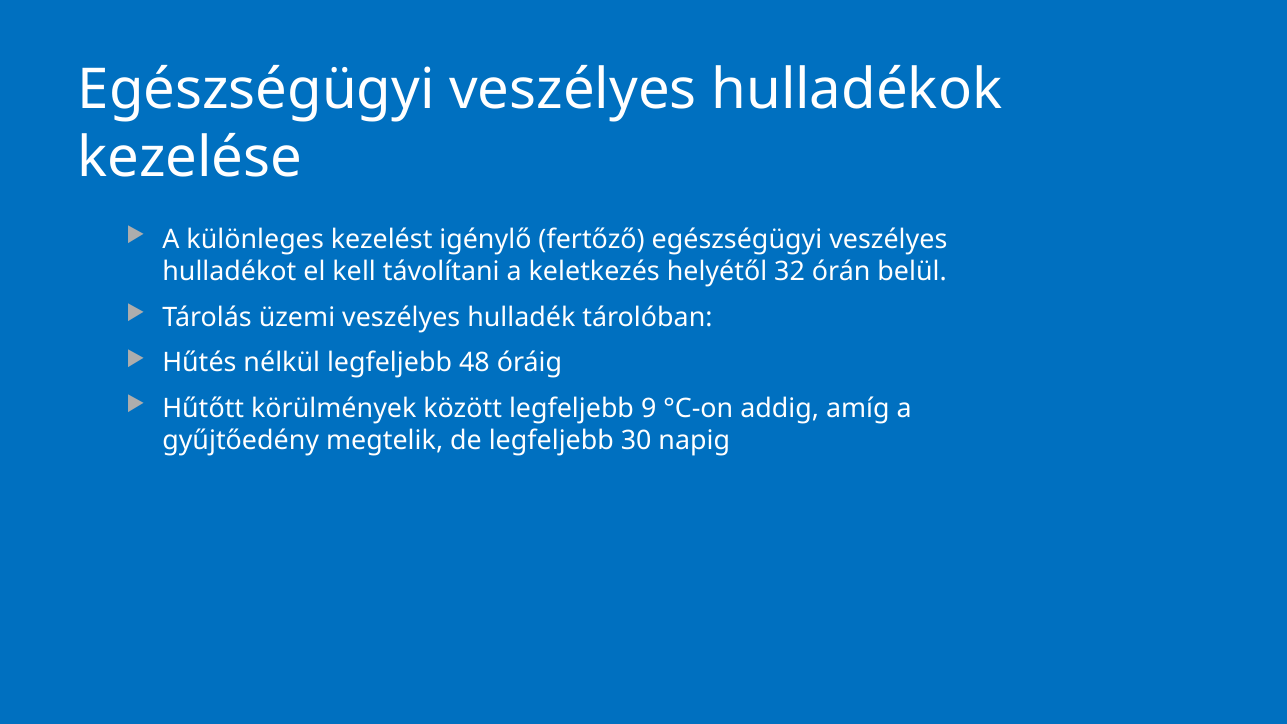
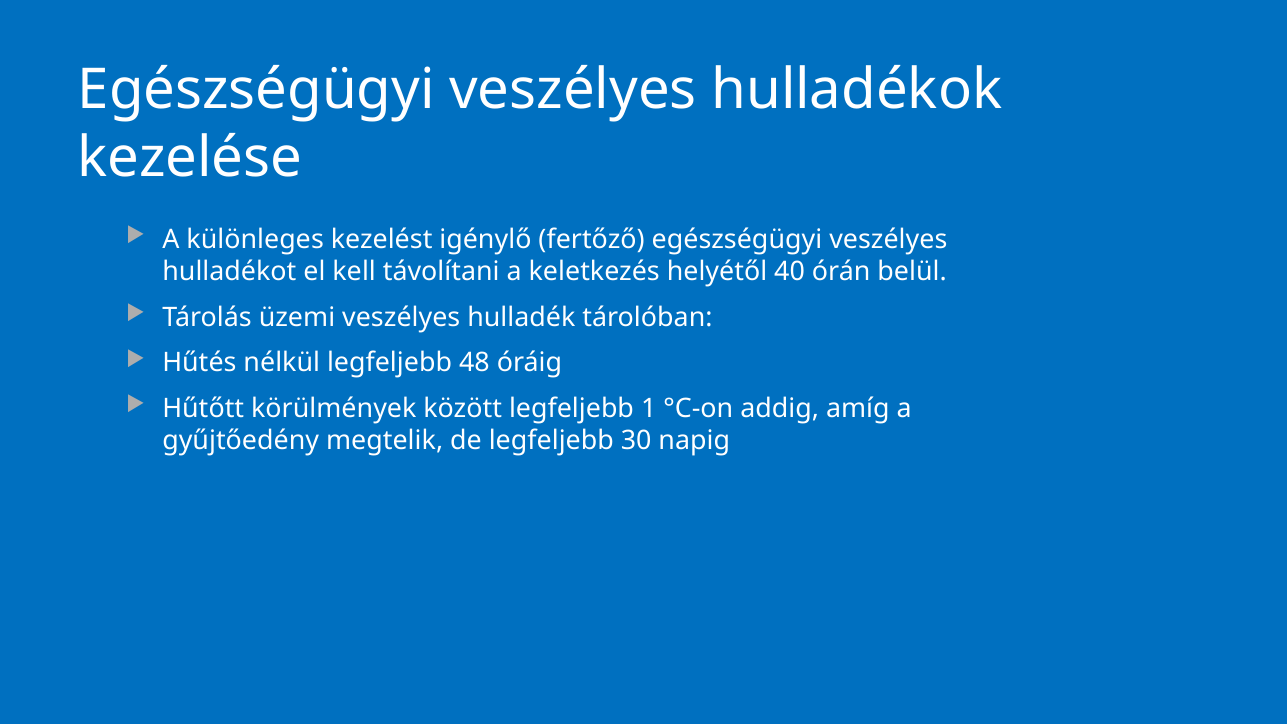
32: 32 -> 40
9: 9 -> 1
